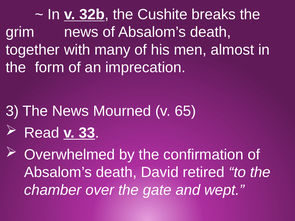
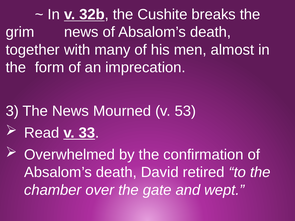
65: 65 -> 53
